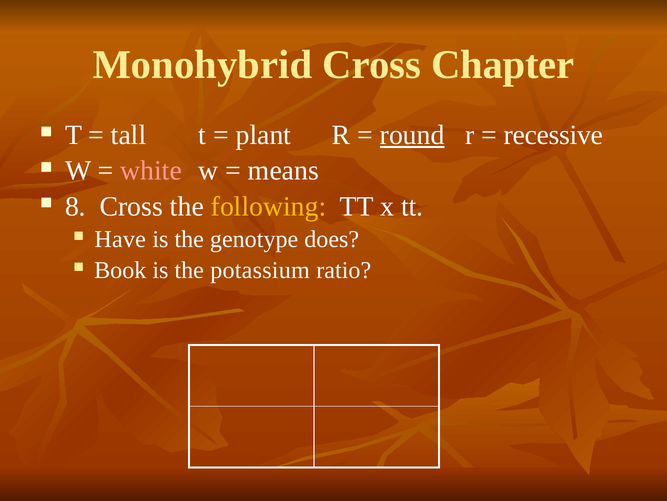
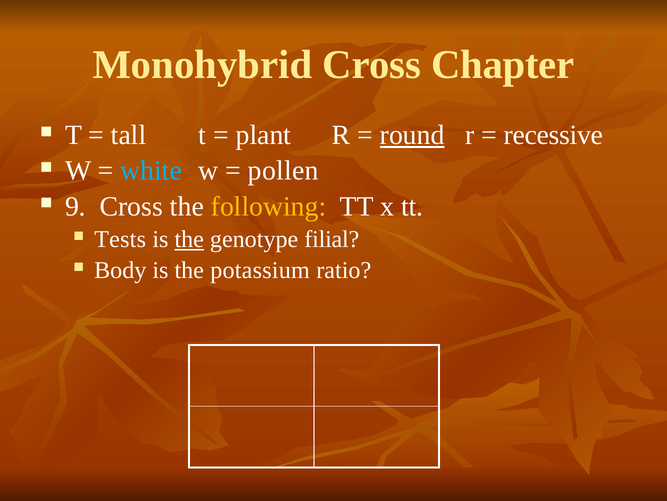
white colour: pink -> light blue
means: means -> pollen
8: 8 -> 9
Have: Have -> Tests
the at (189, 239) underline: none -> present
does: does -> filial
Book: Book -> Body
